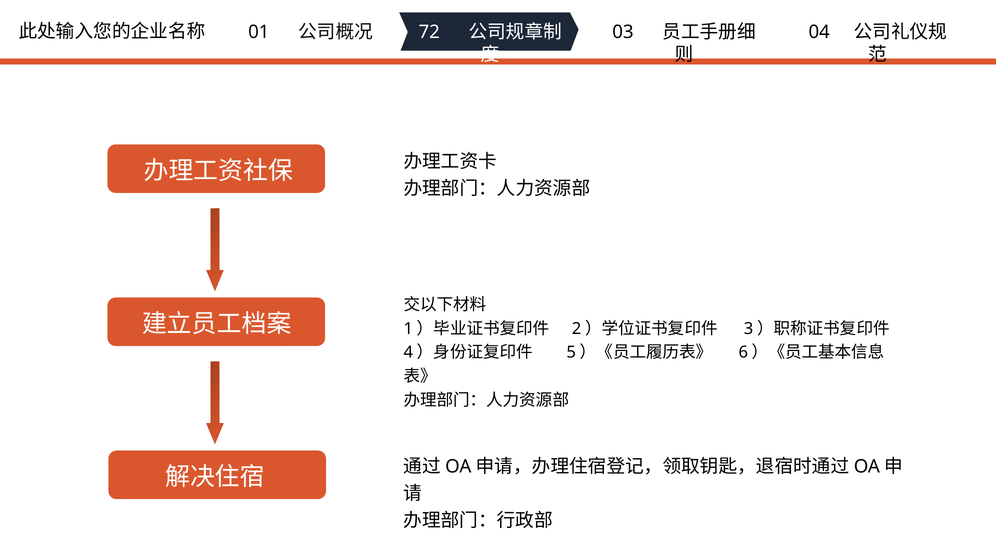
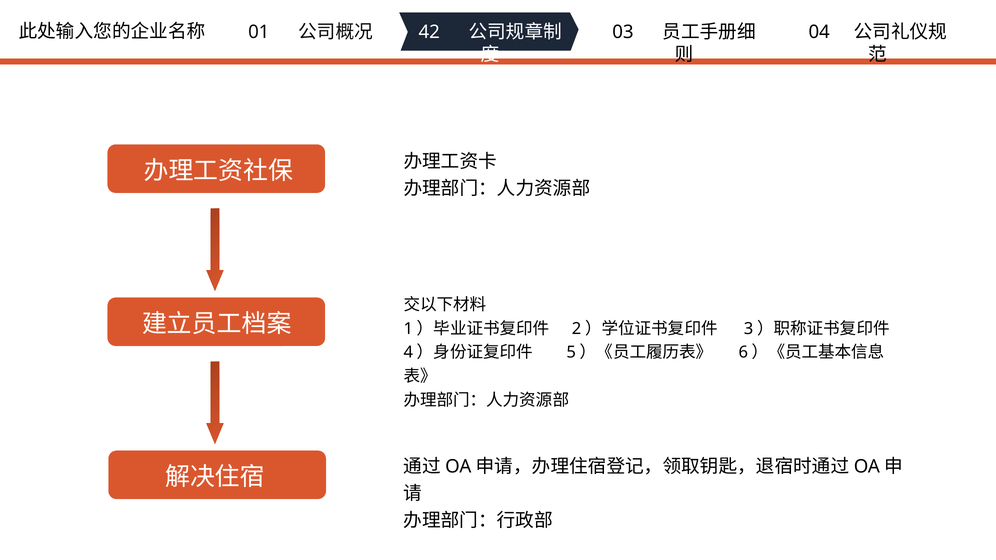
72: 72 -> 42
